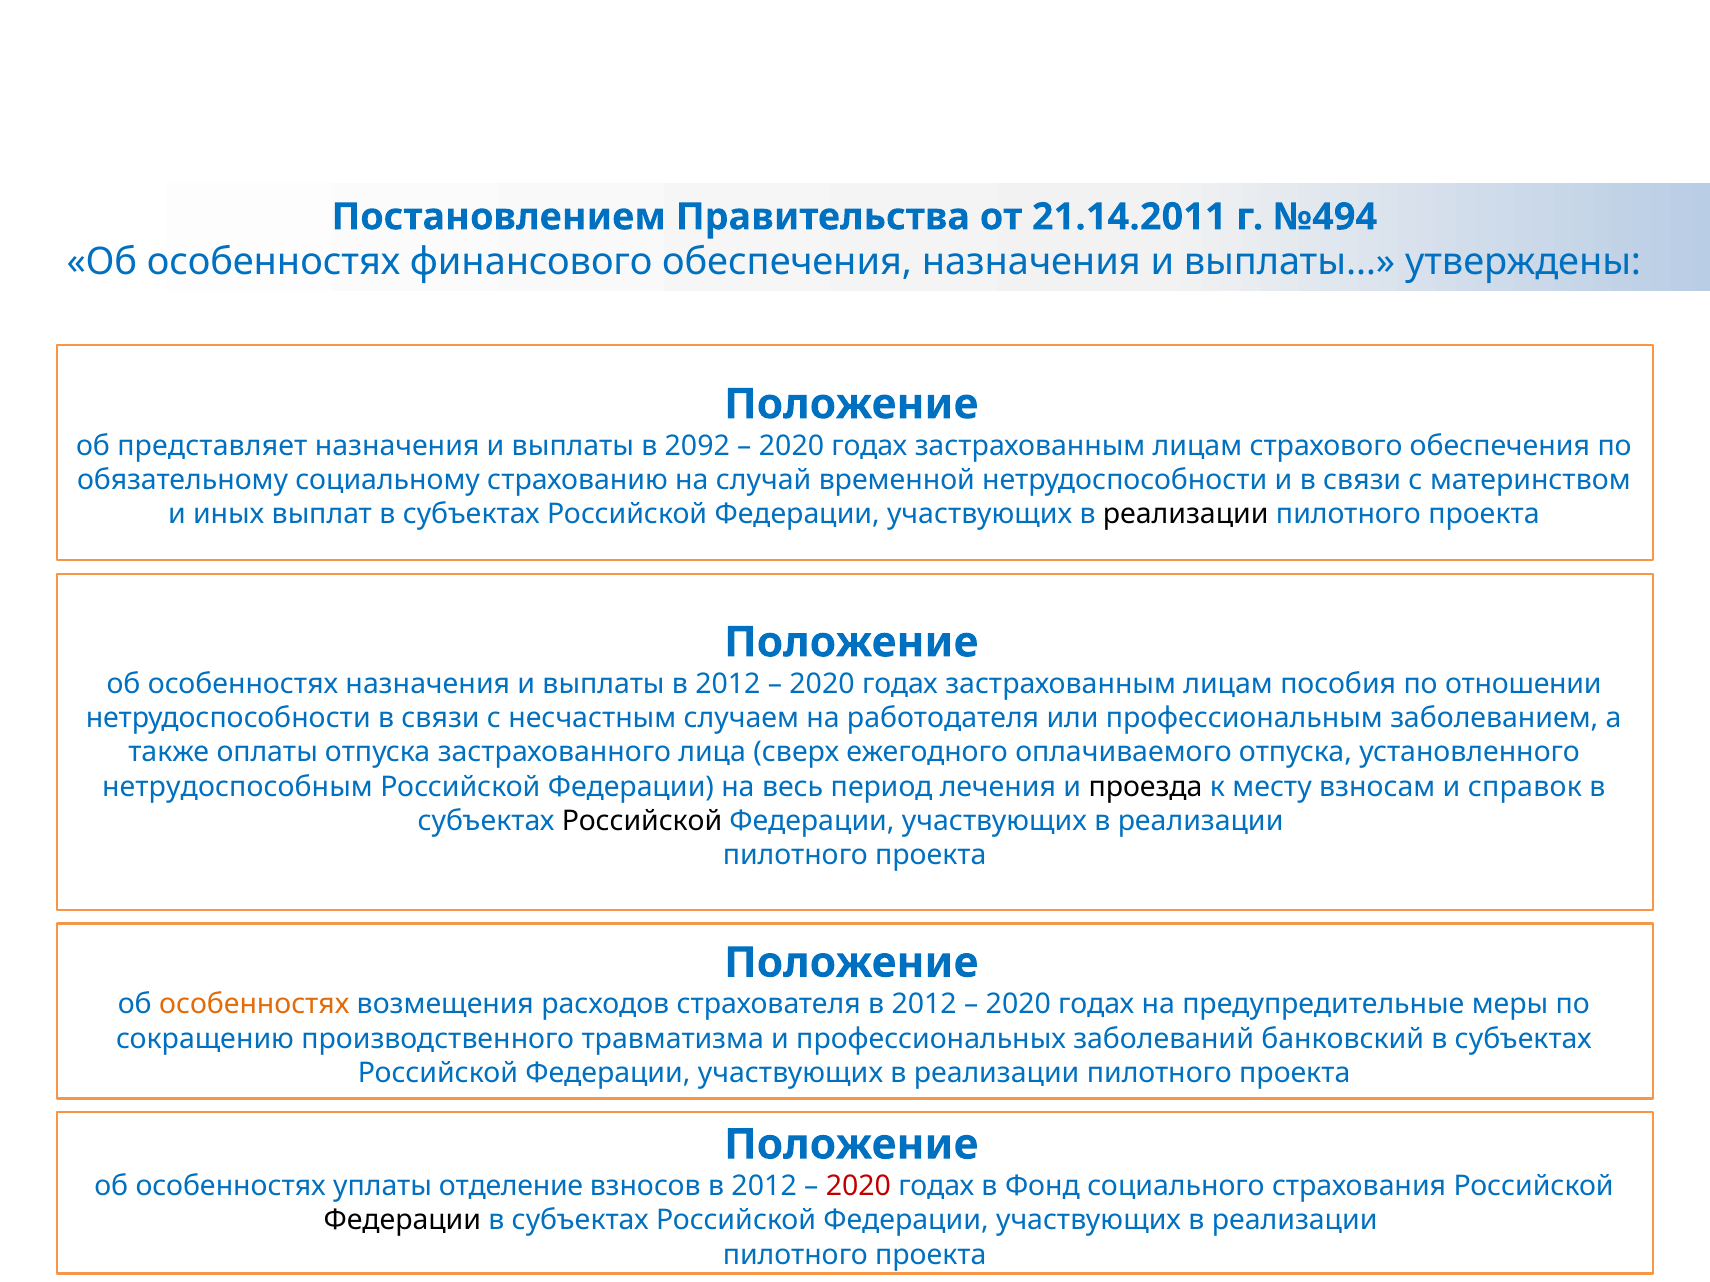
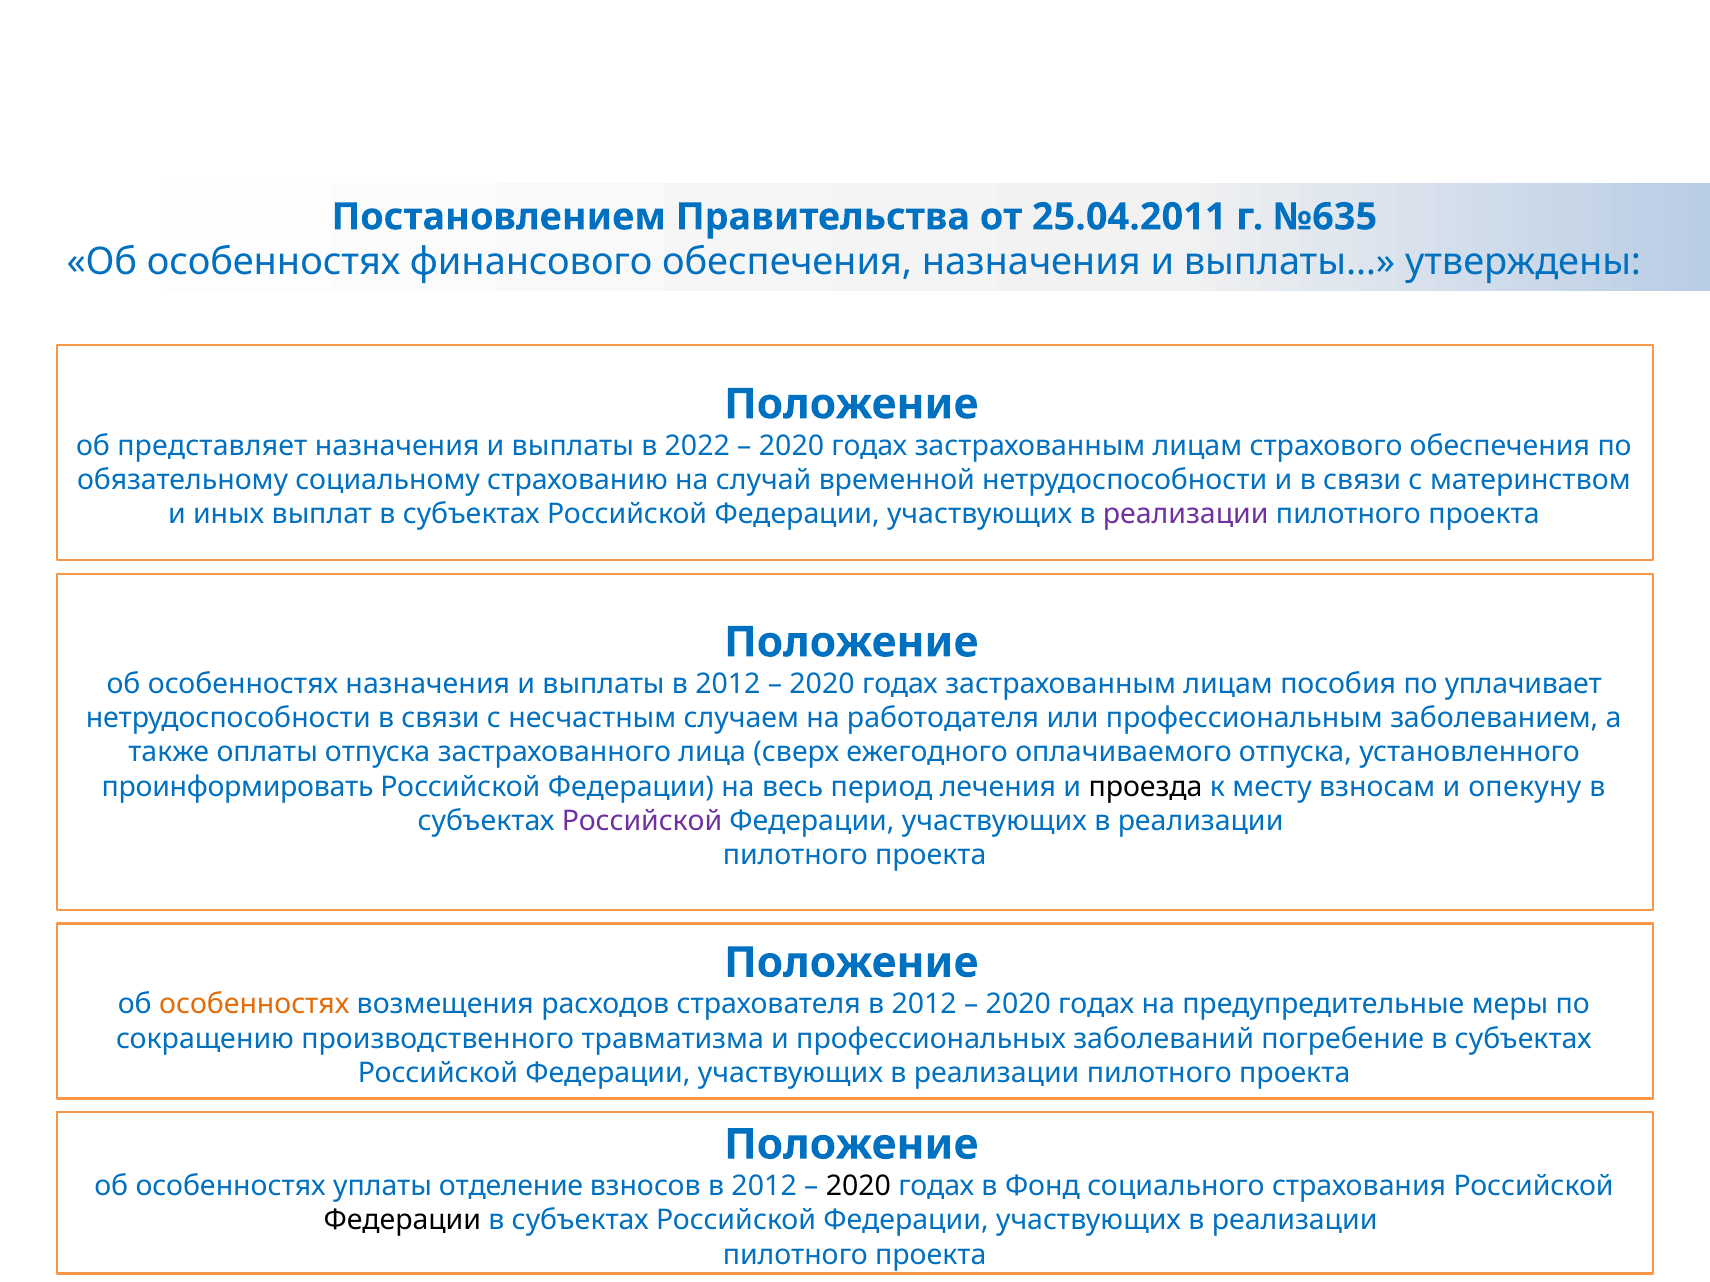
21.14.2011: 21.14.2011 -> 25.04.2011
№494: №494 -> №635
2092: 2092 -> 2022
реализации at (1186, 515) colour: black -> purple
отношении: отношении -> уплачивает
нетрудоспособным: нетрудоспособным -> проинформировать
справок: справок -> опекуну
Российской at (642, 821) colour: black -> purple
банковский: банковский -> погребение
2020 at (858, 1187) colour: red -> black
